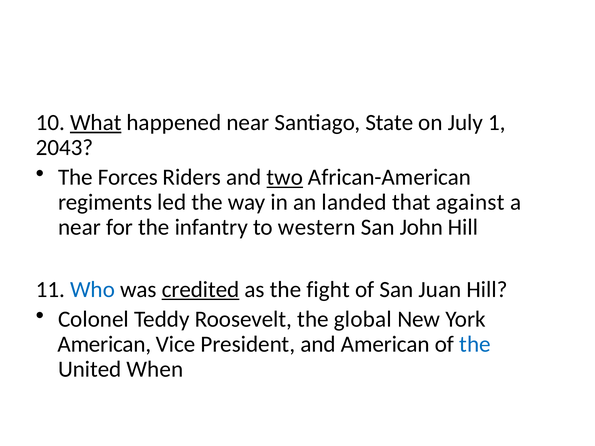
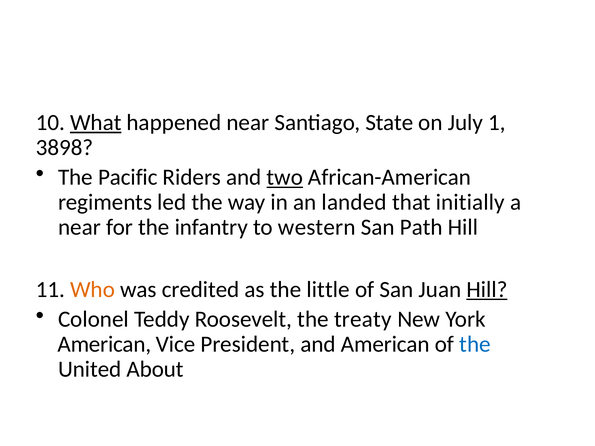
2043: 2043 -> 3898
Forces: Forces -> Pacific
against: against -> initially
John: John -> Path
Who colour: blue -> orange
credited underline: present -> none
fight: fight -> little
Hill at (487, 290) underline: none -> present
global: global -> treaty
When: When -> About
